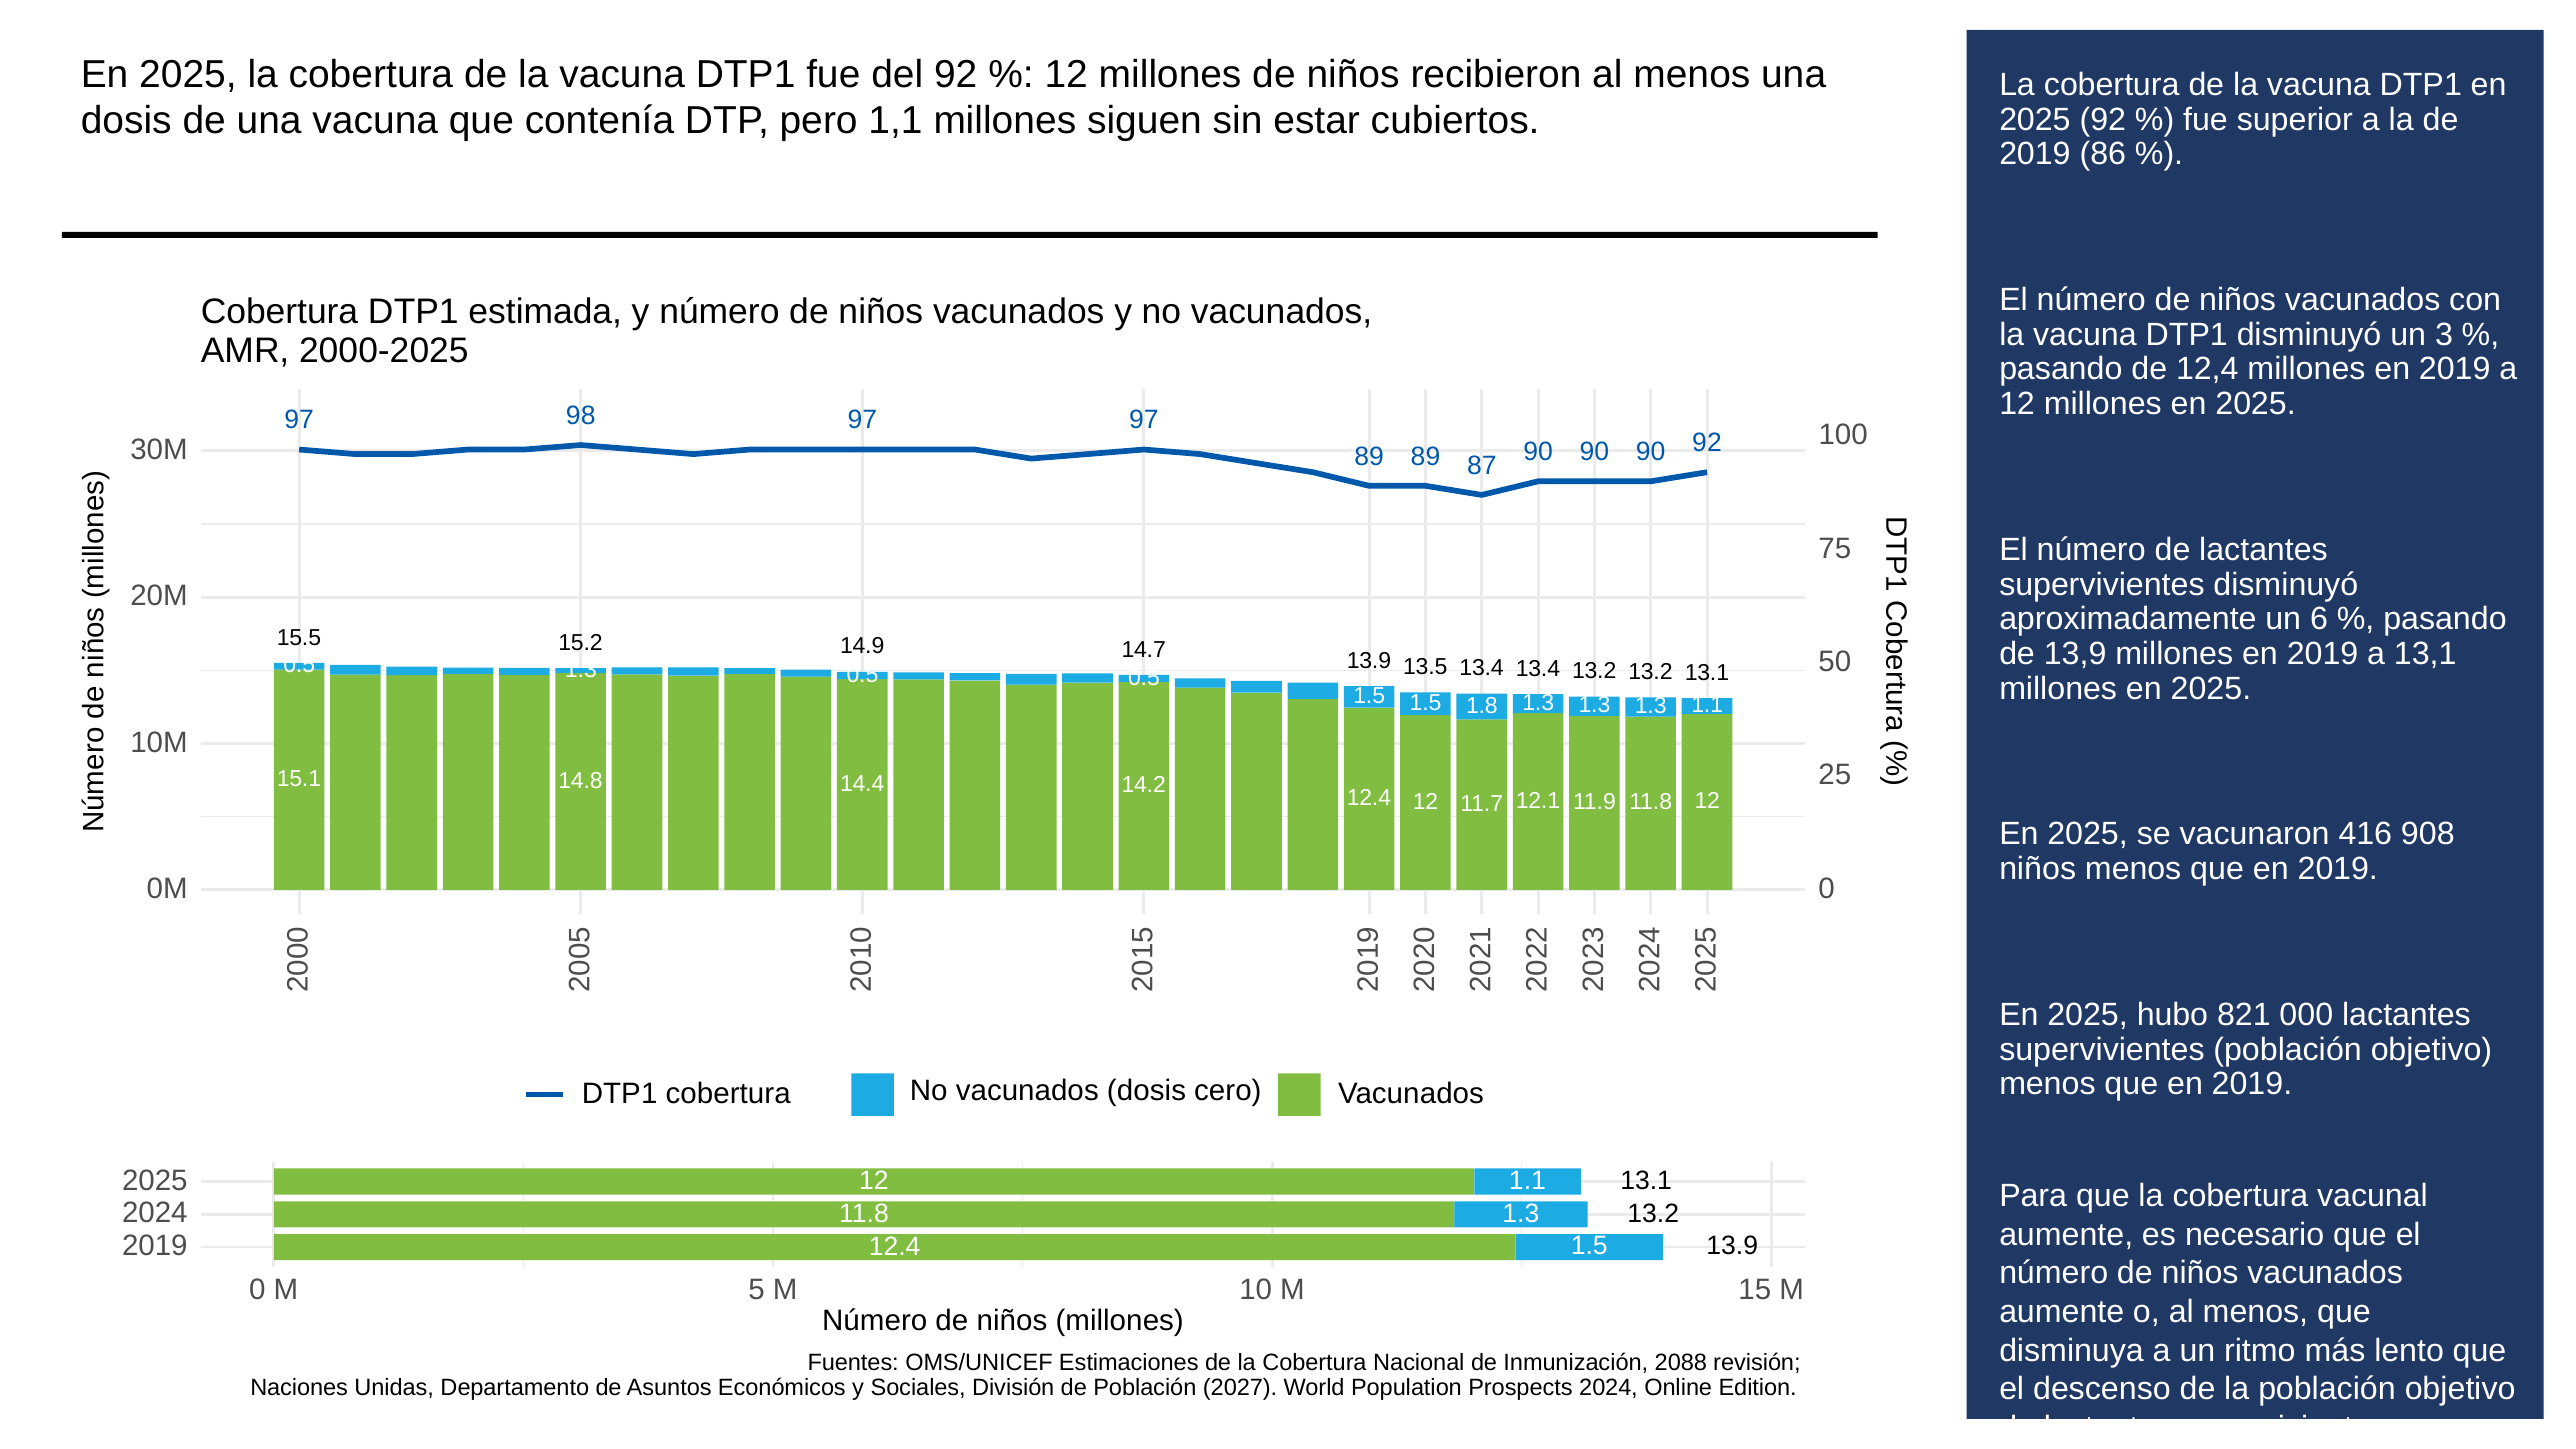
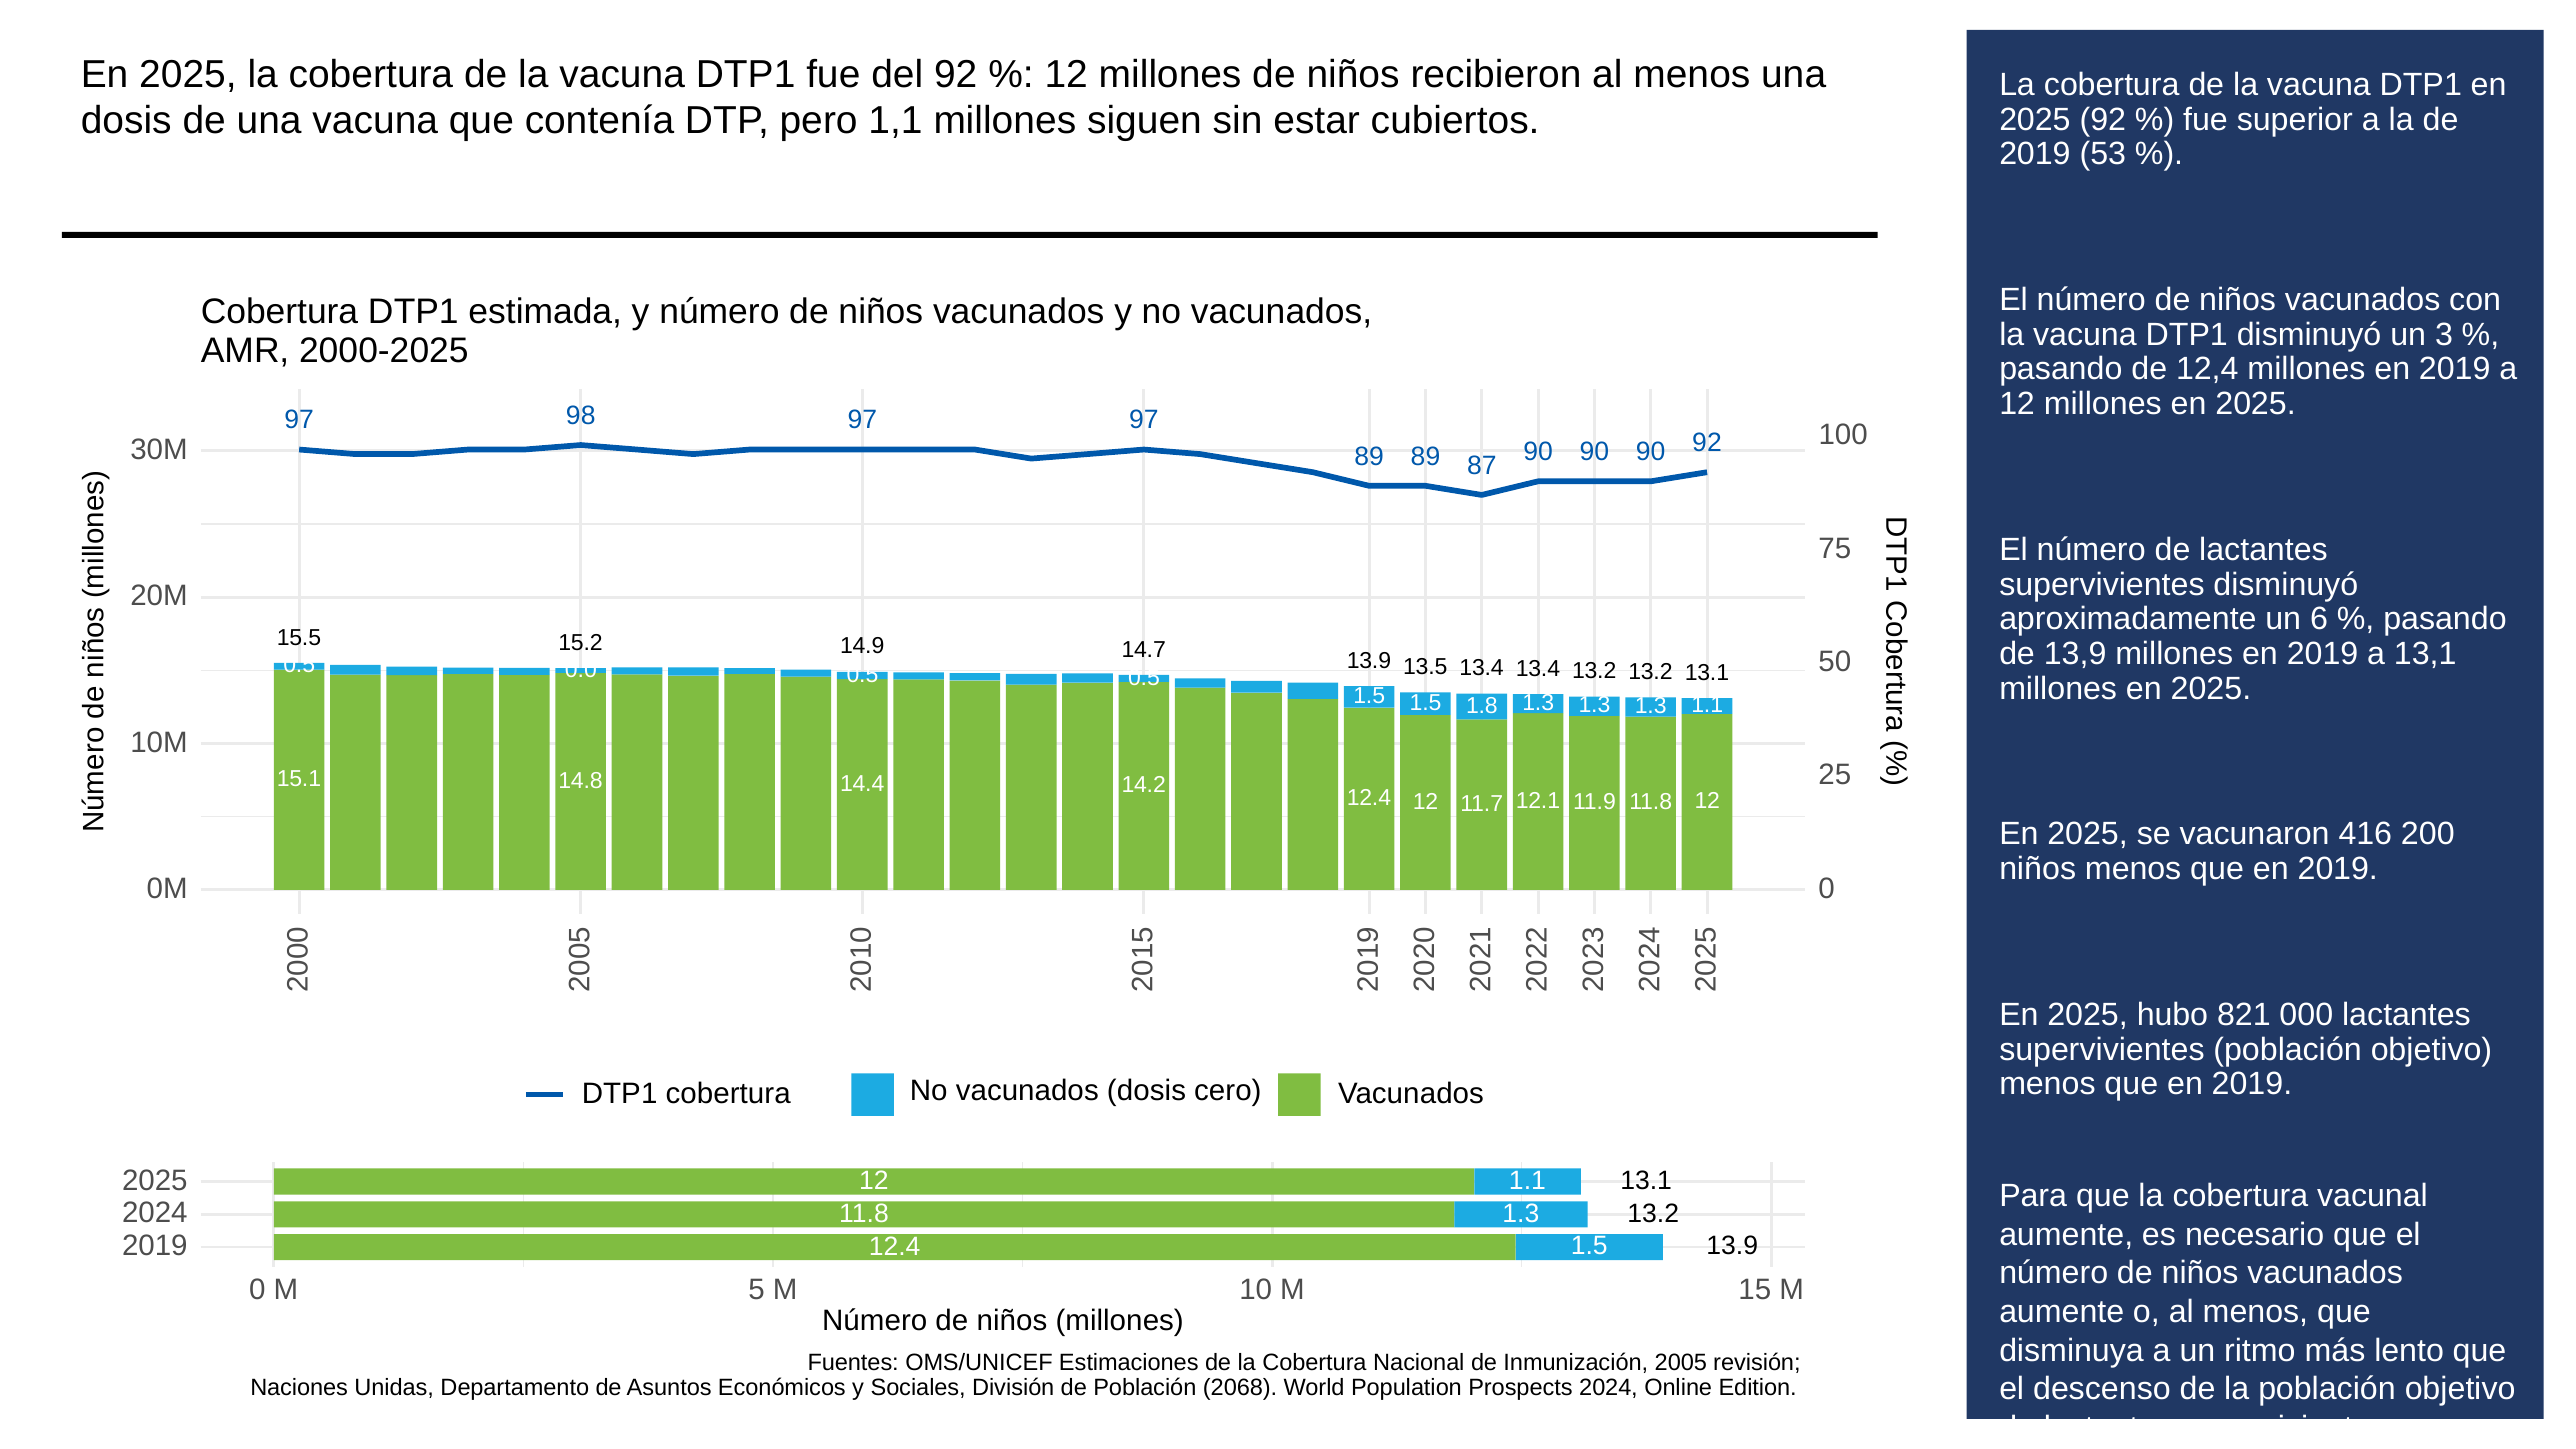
86: 86 -> 53
1.3 at (581, 669): 1.3 -> 0.0
908: 908 -> 200
2088: 2088 -> 2005
2027: 2027 -> 2068
